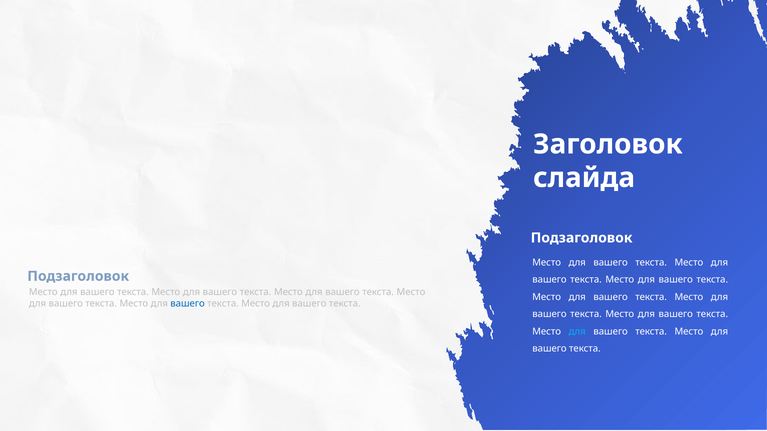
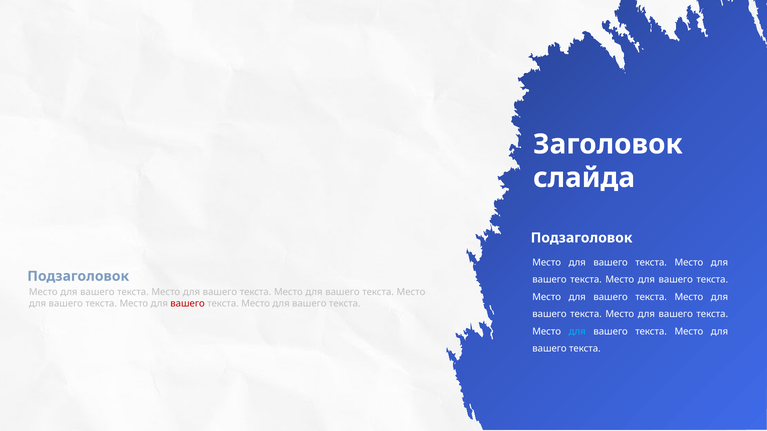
вашего at (188, 304) colour: blue -> red
